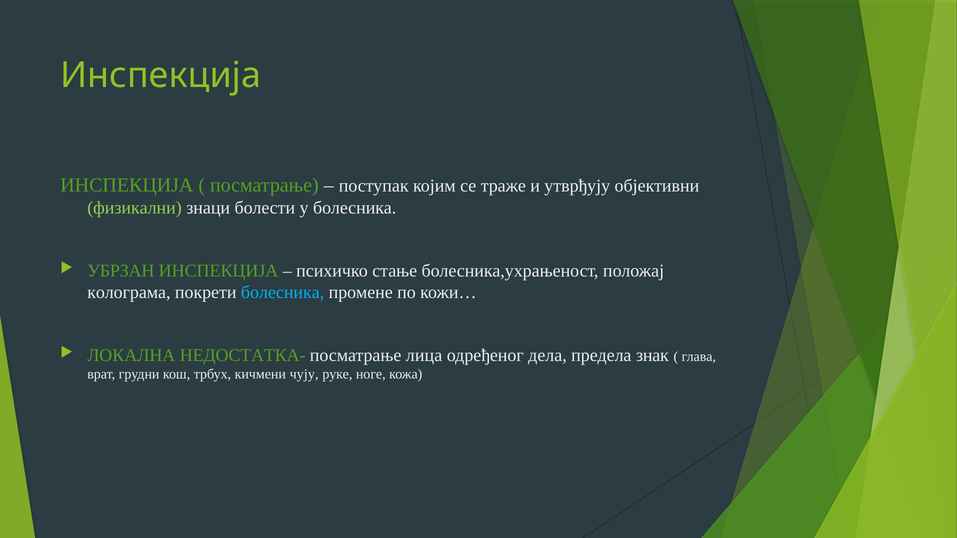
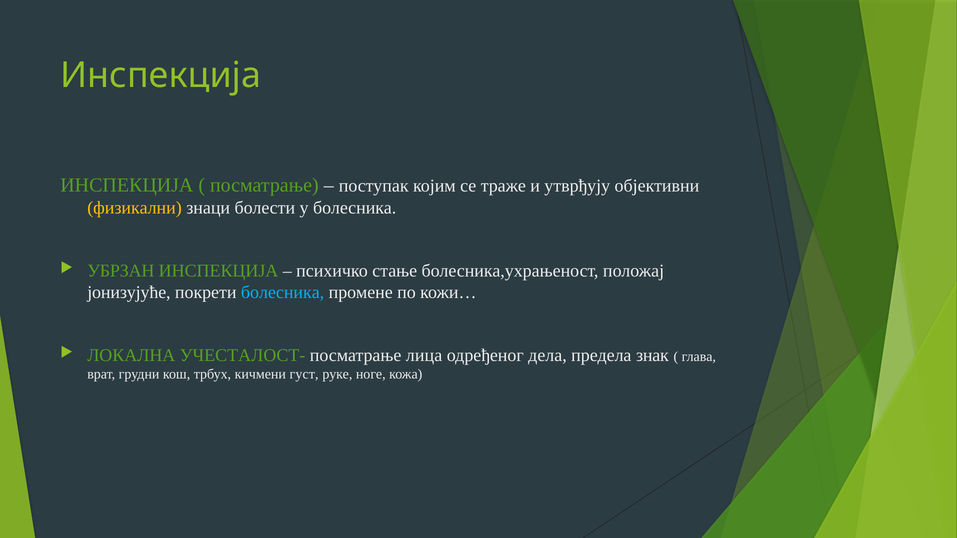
физикални colour: light green -> yellow
колограма: колограма -> јонизујуће
НЕДОСТАТКА-: НЕДОСТАТКА- -> УЧЕСТАЛОСТ-
чују: чују -> густ
